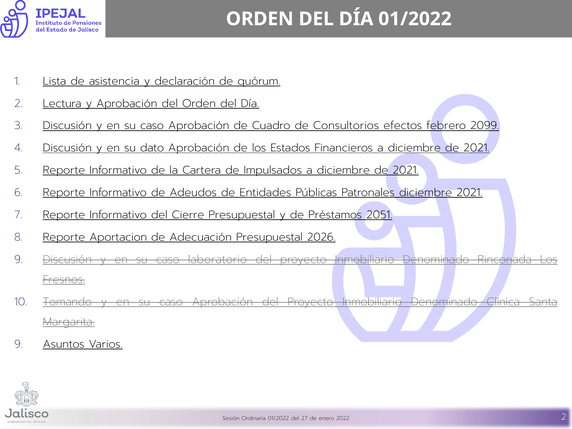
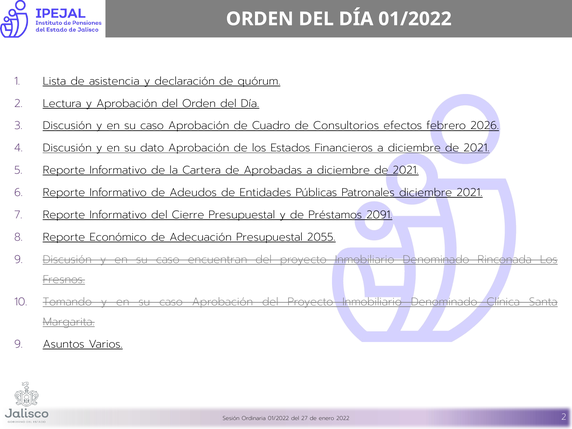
2099: 2099 -> 2026
Impulsados: Impulsados -> Aprobadas
2051: 2051 -> 2091
Aportacion: Aportacion -> Económico
2026: 2026 -> 2055
laboratorio: laboratorio -> encuentran
